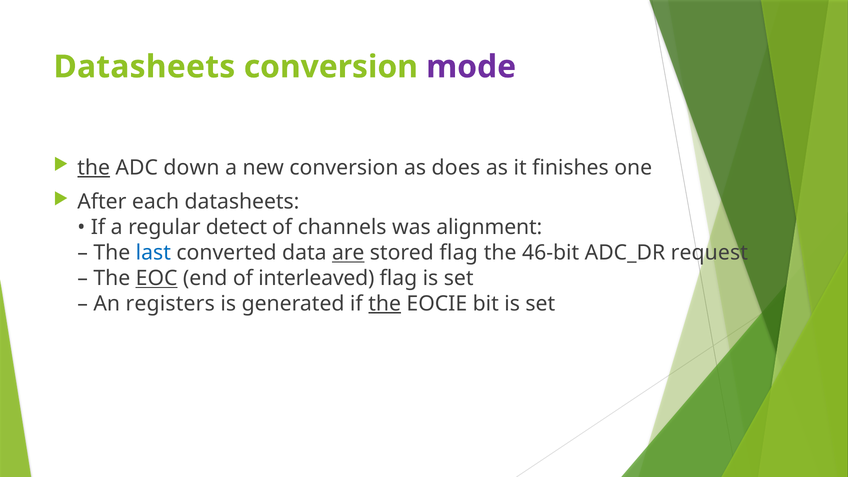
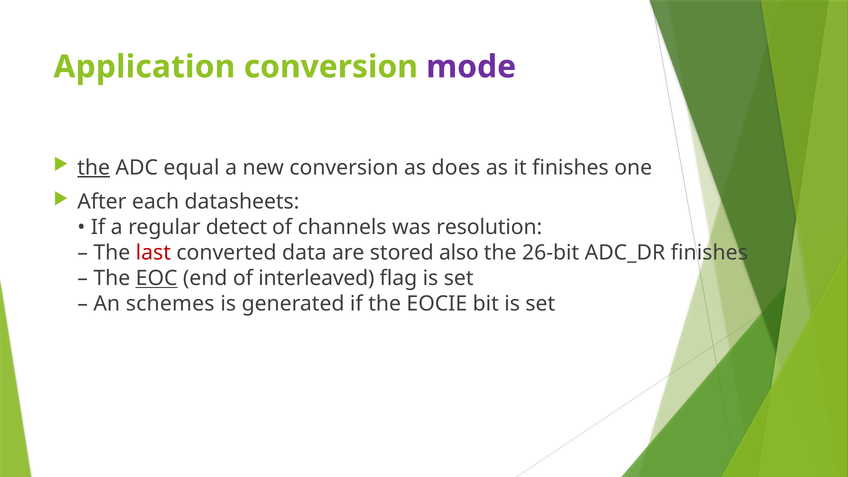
Datasheets at (144, 67): Datasheets -> Application
down: down -> equal
alignment: alignment -> resolution
last colour: blue -> red
are underline: present -> none
stored flag: flag -> also
46-bit: 46-bit -> 26-bit
ADC_DR request: request -> finishes
registers: registers -> schemes
the at (385, 304) underline: present -> none
